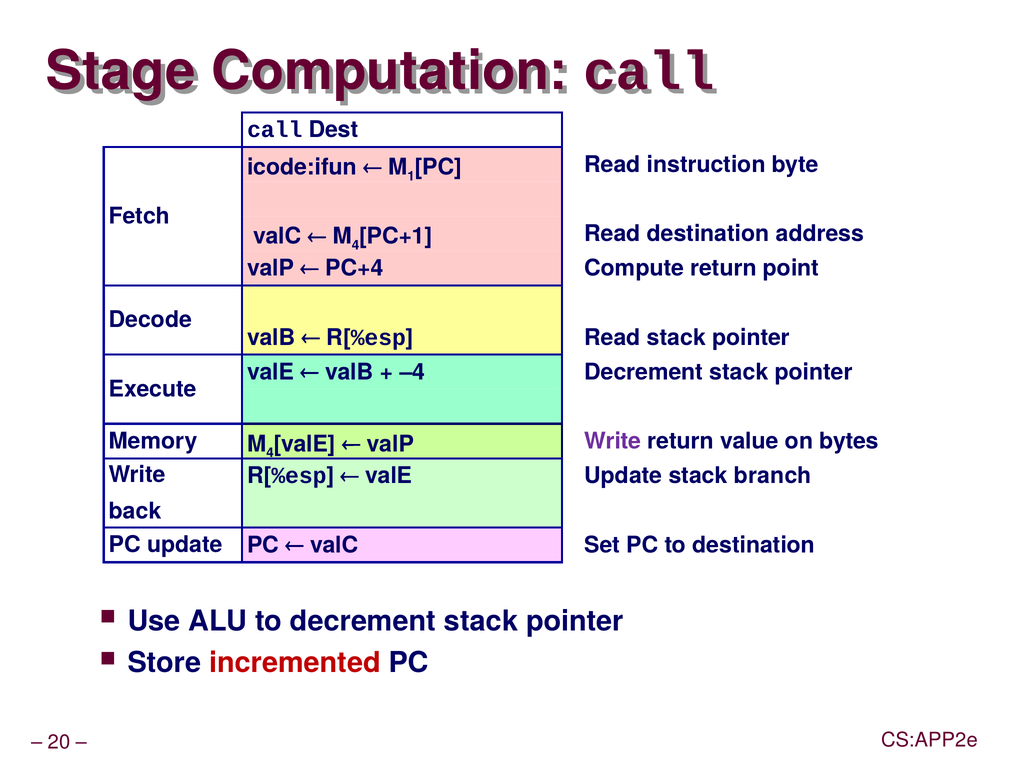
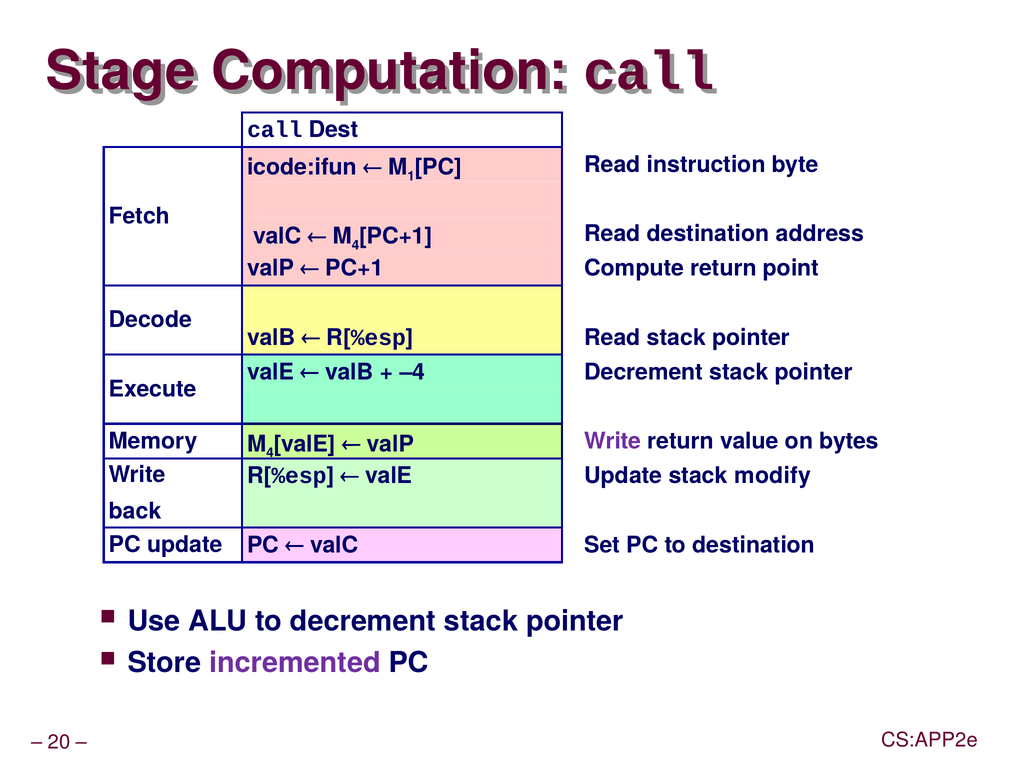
PC+4 at (354, 268): PC+4 -> PC+1
branch: branch -> modify
incremented colour: red -> purple
